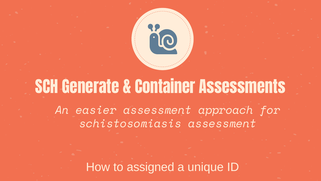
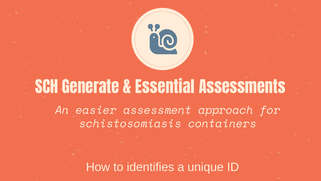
Container: Container -> Essential
schistosomiasis assessment: assessment -> containers
assigned: assigned -> identifies
